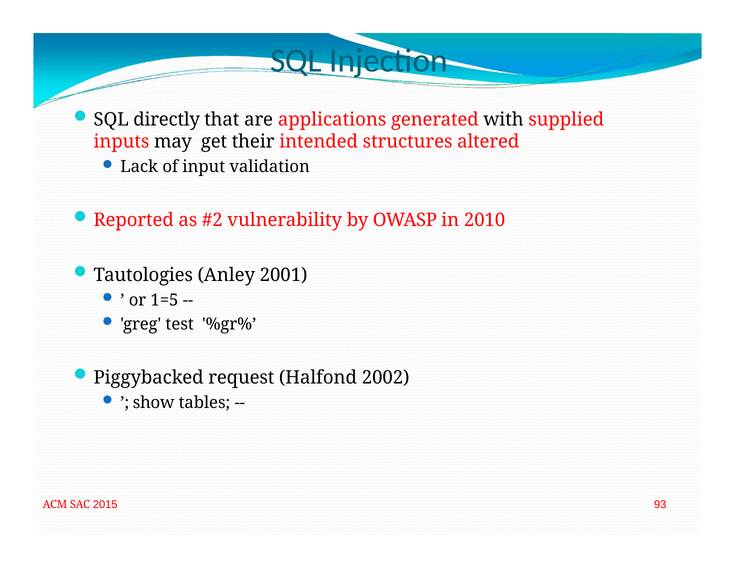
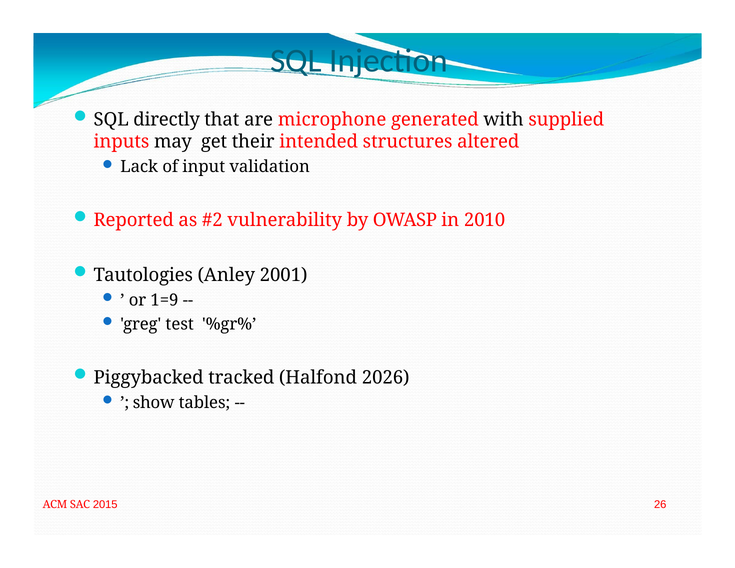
applications: applications -> microphone
1=5: 1=5 -> 1=9
request: request -> tracked
2002: 2002 -> 2026
93: 93 -> 26
